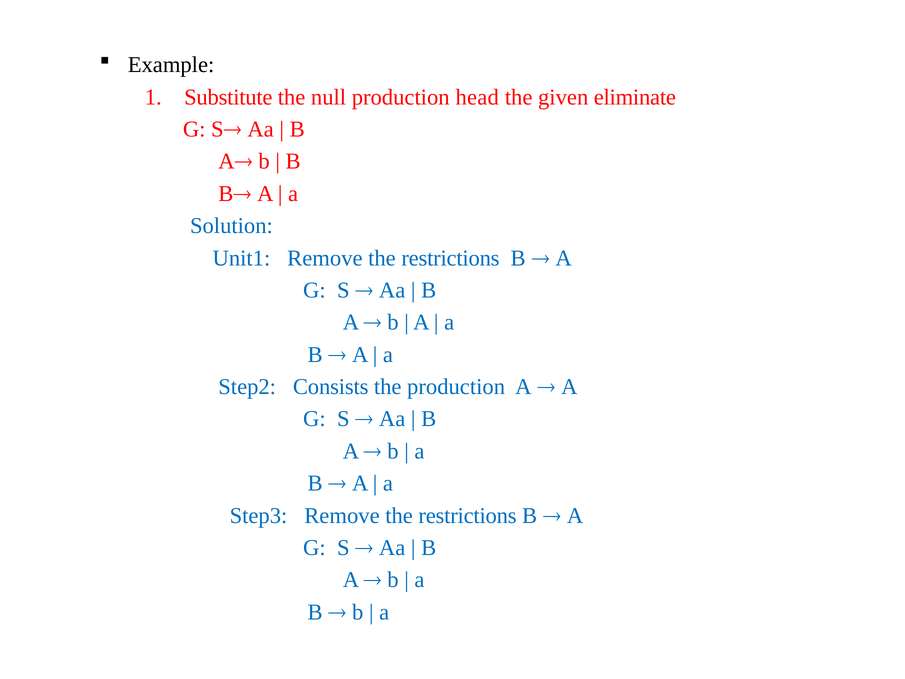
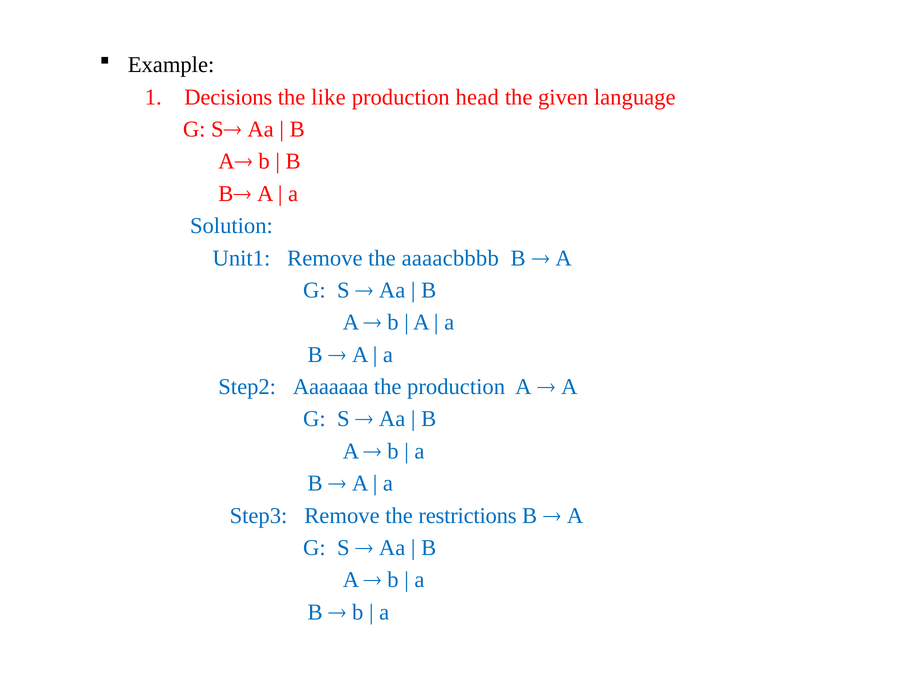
Substitute: Substitute -> Decisions
null: null -> like
eliminate: eliminate -> language
restrictions at (450, 258): restrictions -> aaaacbbbb
Consists: Consists -> Aaaaaaa
